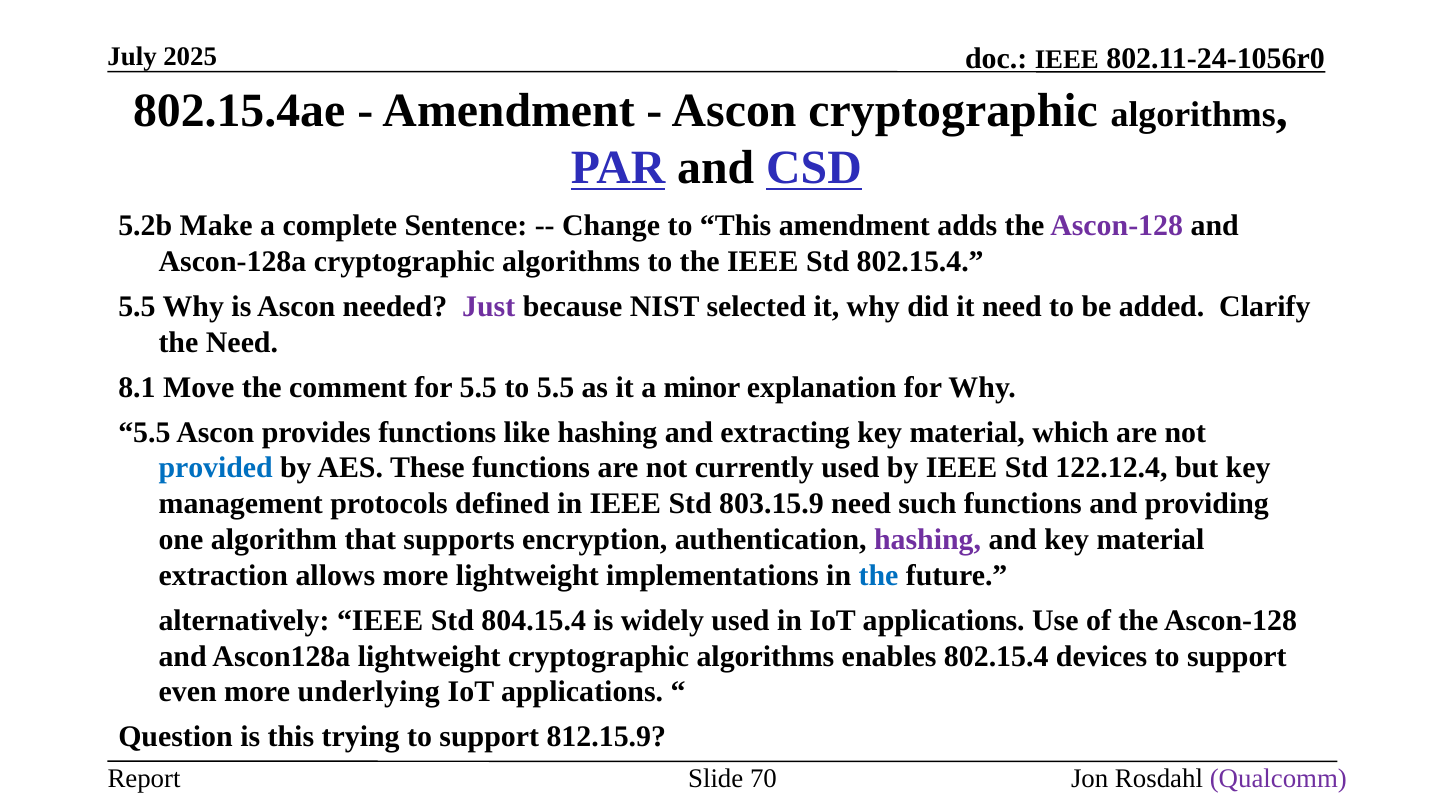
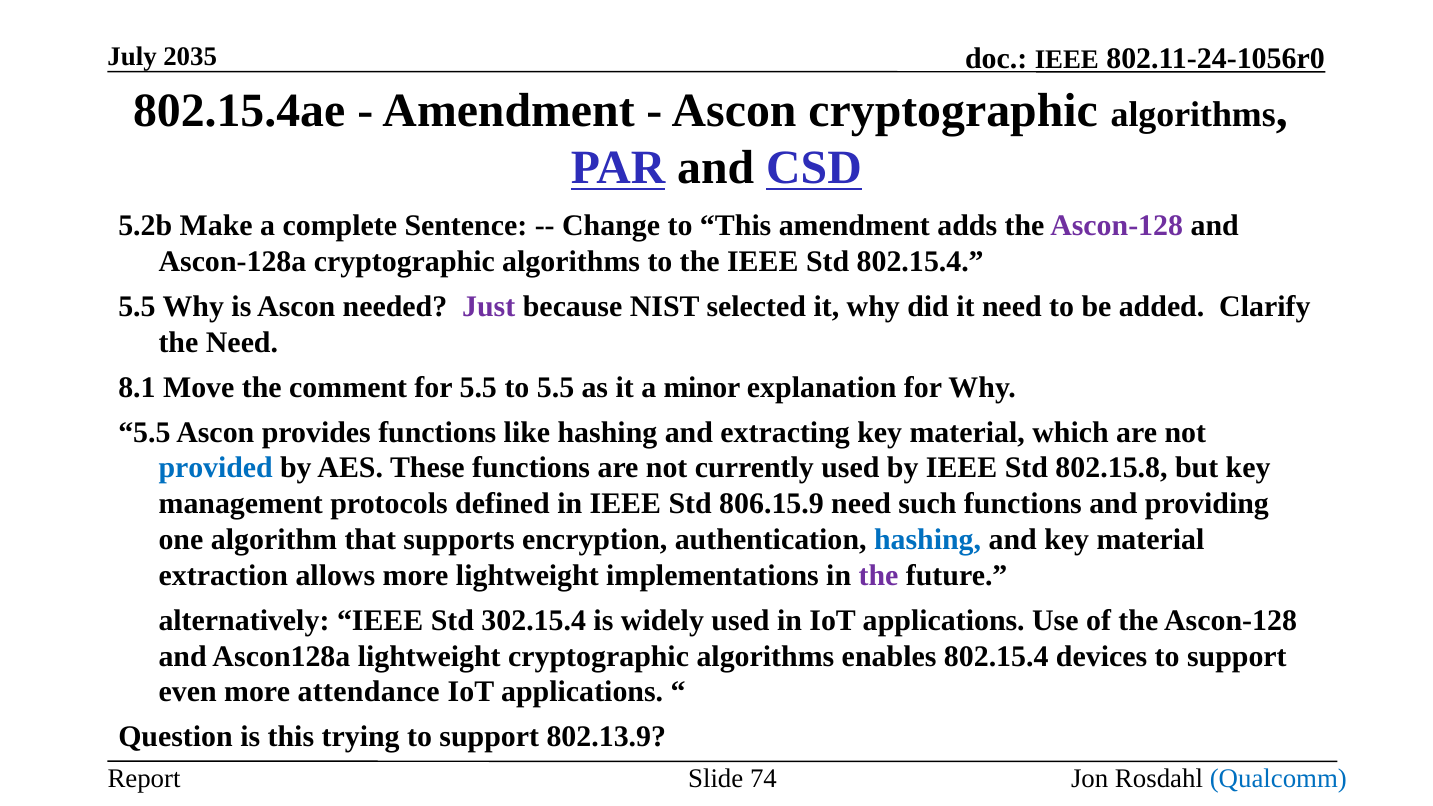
2025: 2025 -> 2035
122.12.4: 122.12.4 -> 802.15.8
803.15.9: 803.15.9 -> 806.15.9
hashing at (928, 540) colour: purple -> blue
the at (878, 576) colour: blue -> purple
804.15.4: 804.15.4 -> 302.15.4
underlying: underlying -> attendance
812.15.9: 812.15.9 -> 802.13.9
70: 70 -> 74
Qualcomm colour: purple -> blue
